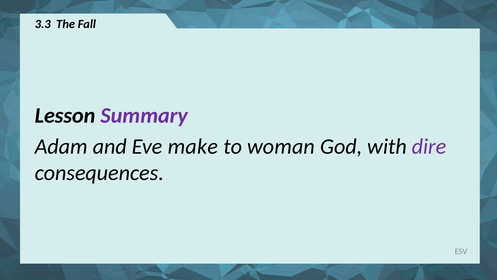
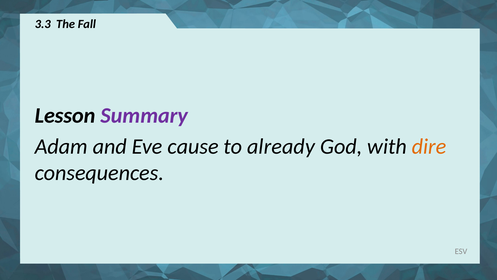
make: make -> cause
woman: woman -> already
dire colour: purple -> orange
